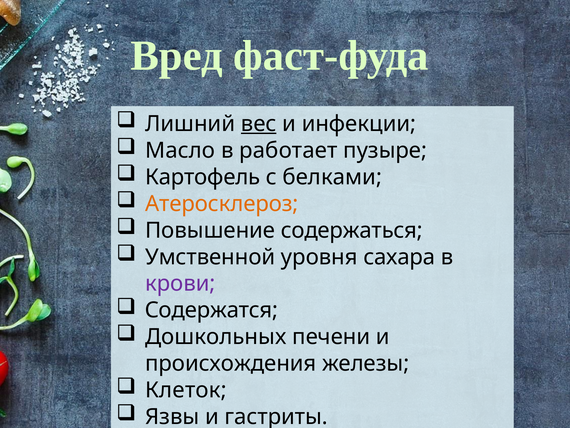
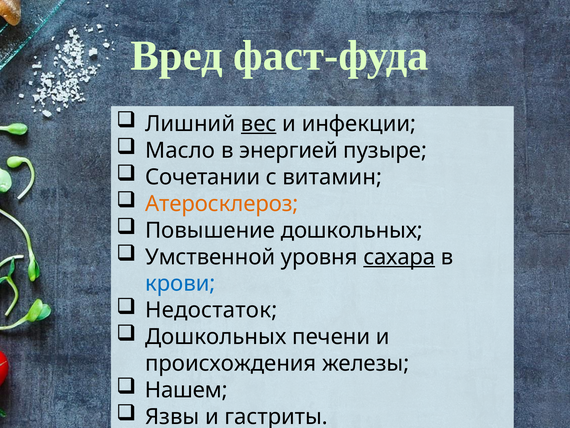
работает: работает -> энергией
Картофель: Картофель -> Сочетании
белками: белками -> витамин
Повышение содержаться: содержаться -> дошкольных
сахара underline: none -> present
крови colour: purple -> blue
Содержатся: Содержатся -> Недостаток
Клеток: Клеток -> Нашем
